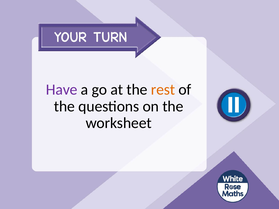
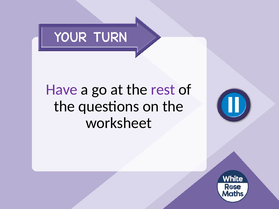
rest colour: orange -> purple
